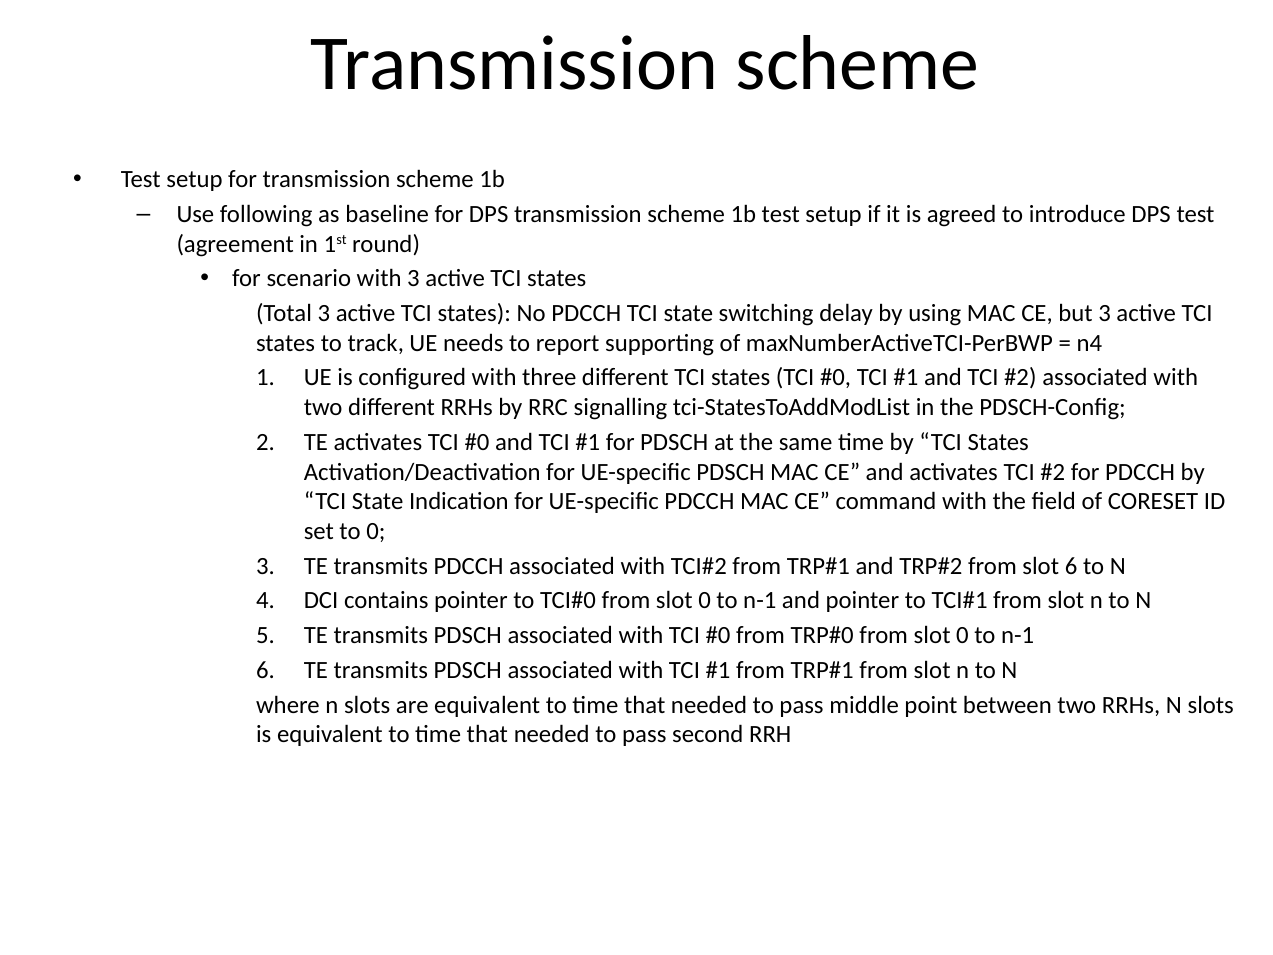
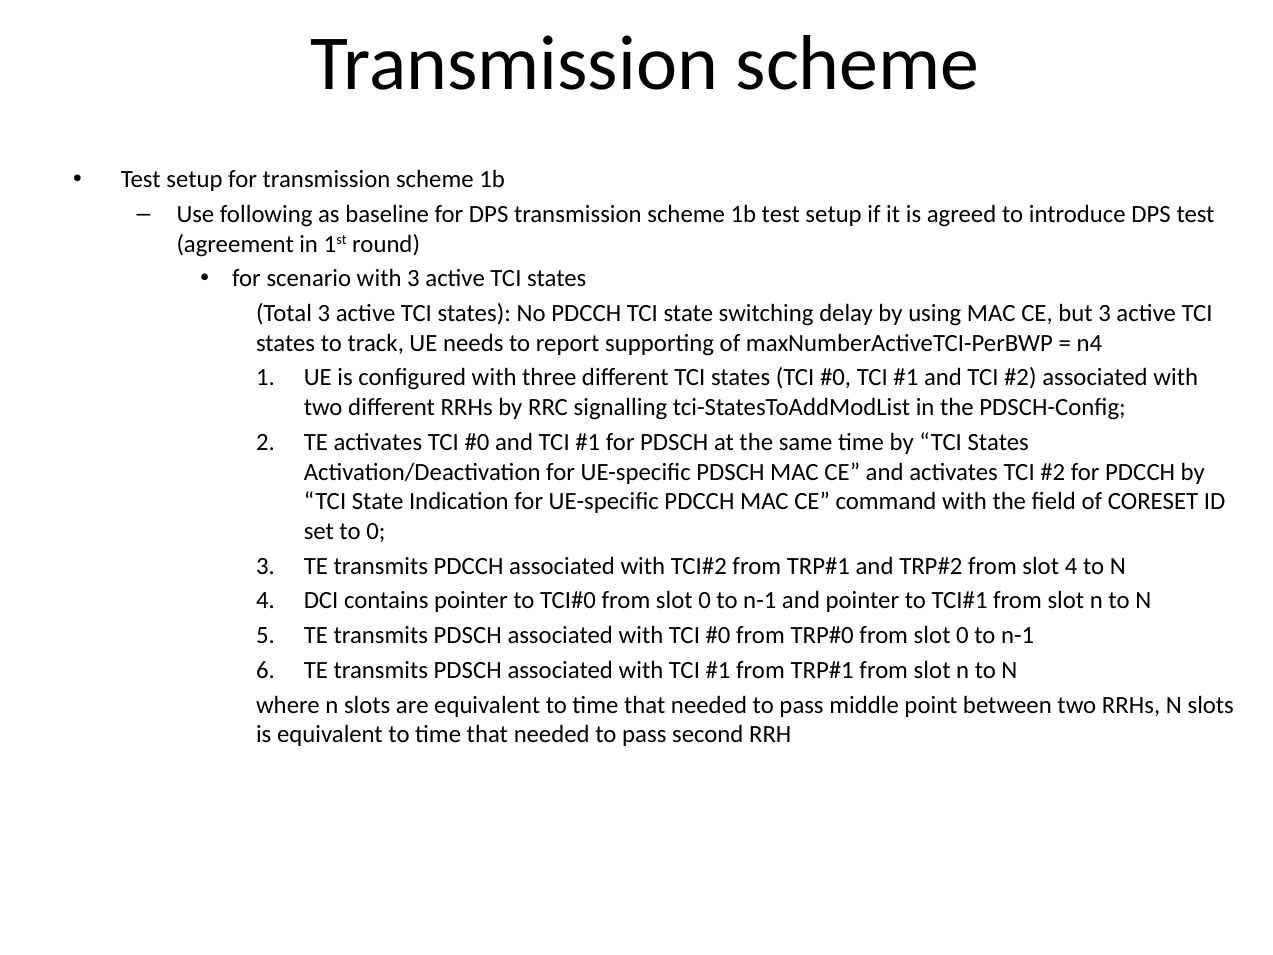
slot 6: 6 -> 4
